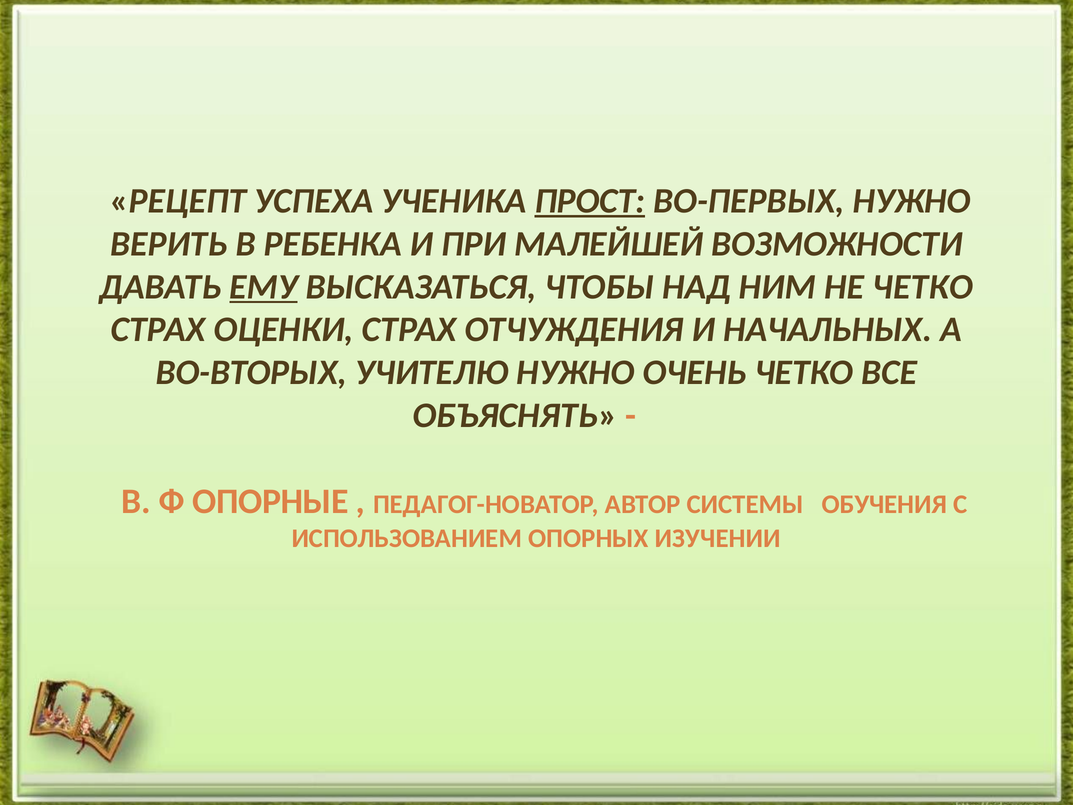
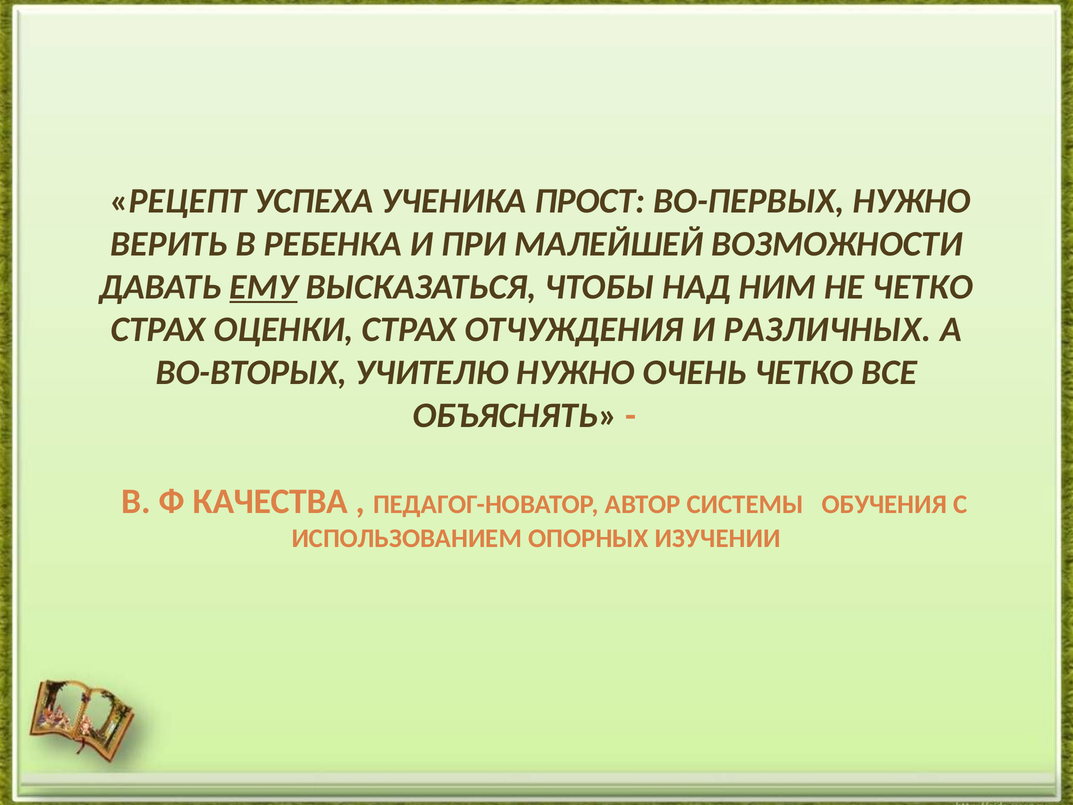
ПРОСТ underline: present -> none
НАЧАЛЬНЫХ: НАЧАЛЬНЫХ -> РАЗЛИЧНЫХ
ОПОРНЫЕ: ОПОРНЫЕ -> КАЧЕСТВА
